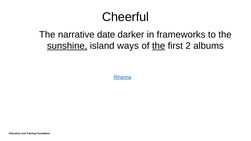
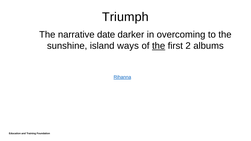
Cheerful: Cheerful -> Triumph
frameworks: frameworks -> overcoming
sunshine underline: present -> none
